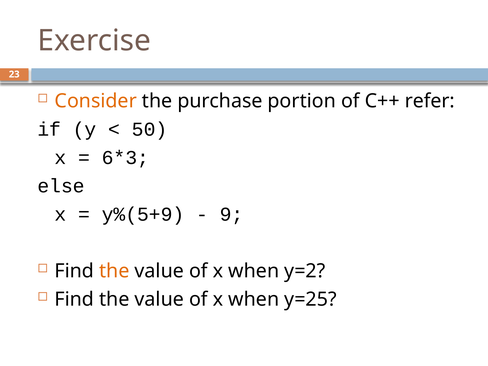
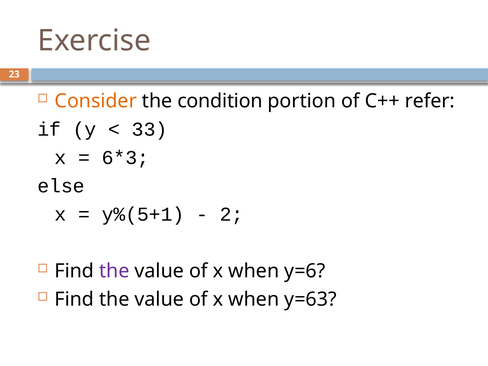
purchase: purchase -> condition
50: 50 -> 33
y%(5+9: y%(5+9 -> y%(5+1
9: 9 -> 2
the at (114, 271) colour: orange -> purple
y=2: y=2 -> y=6
y=25: y=25 -> y=63
